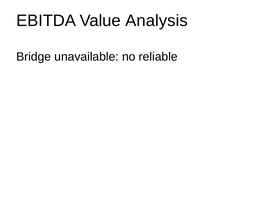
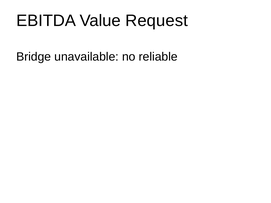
Analysis: Analysis -> Request
